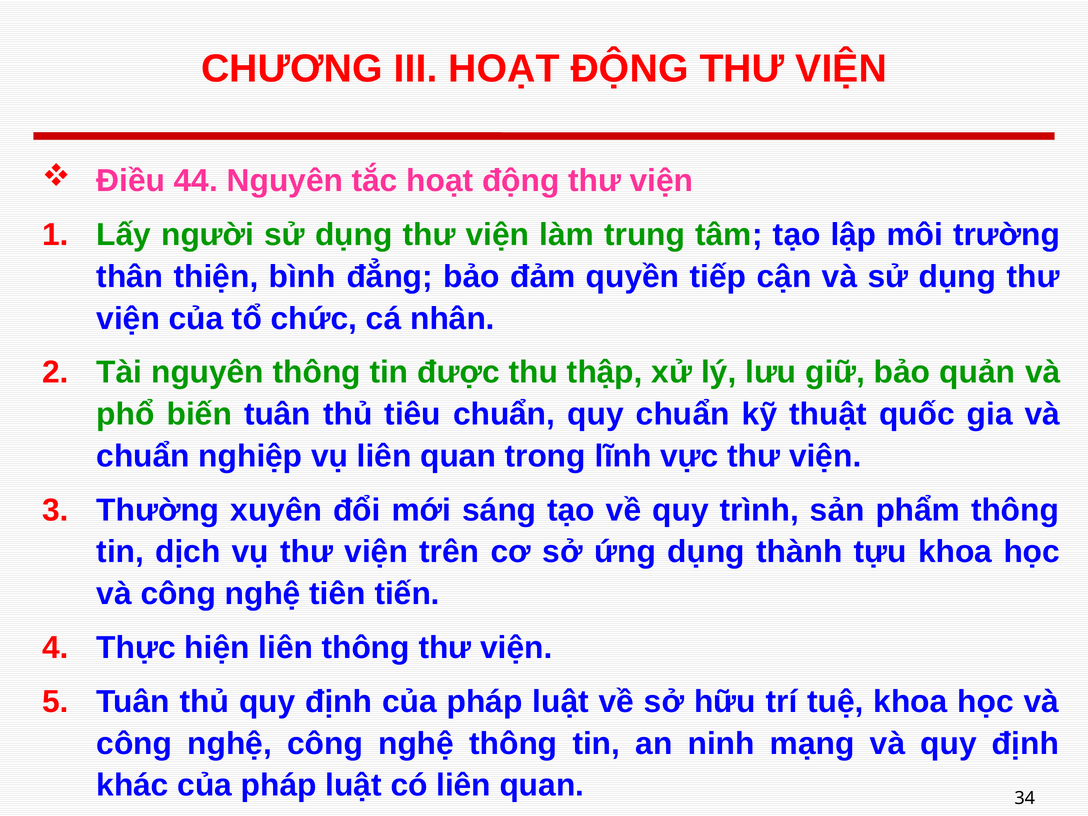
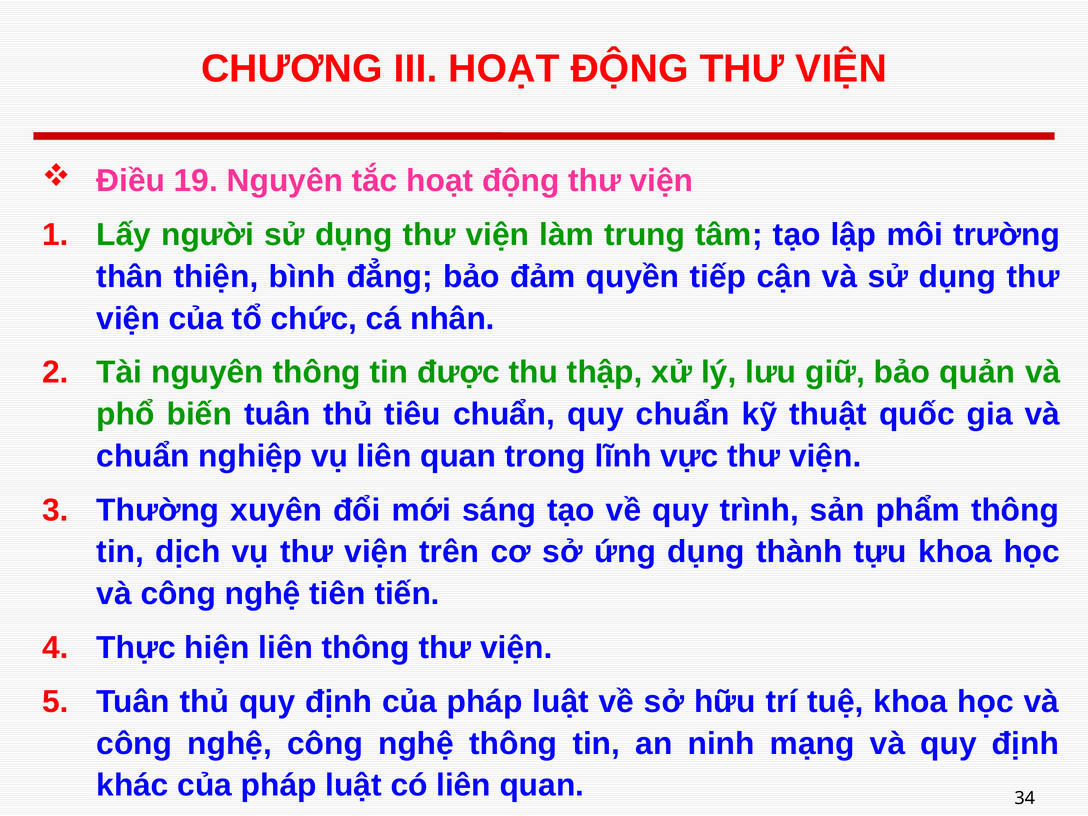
44: 44 -> 19
